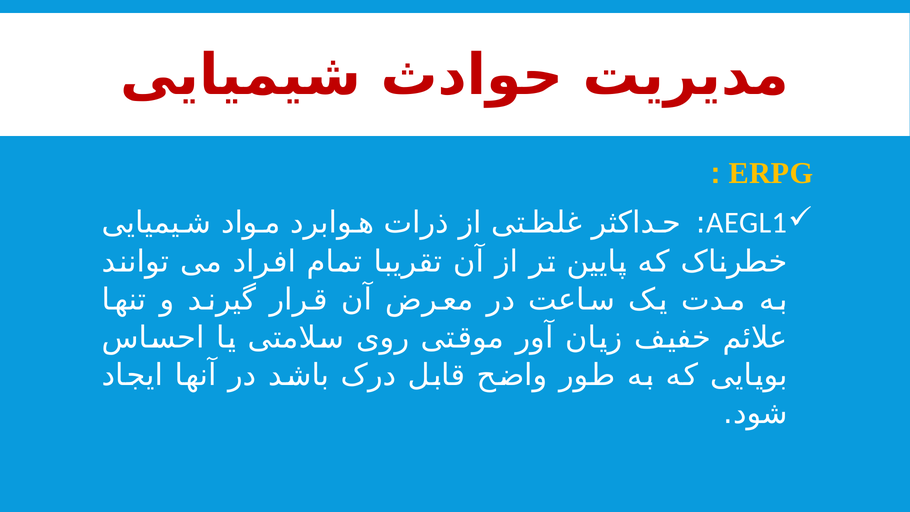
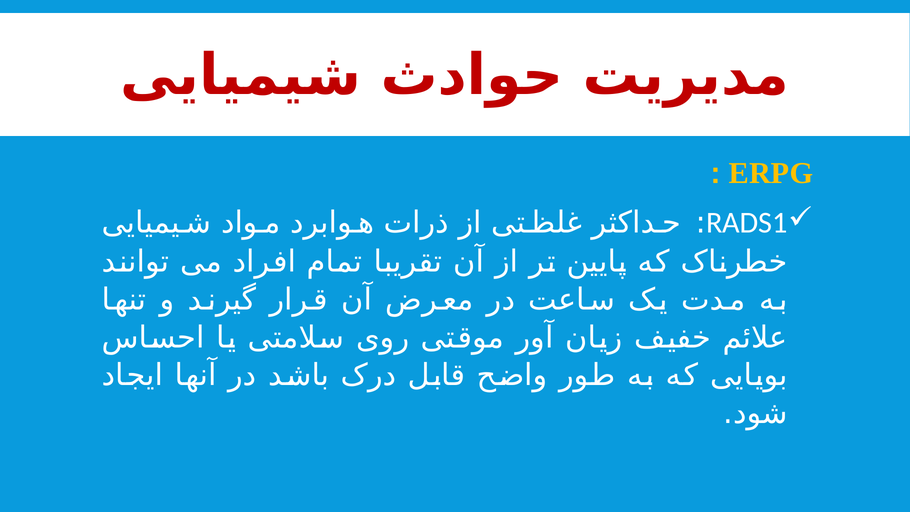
AEGL1: AEGL1 -> RADS1
